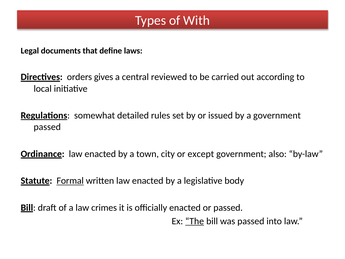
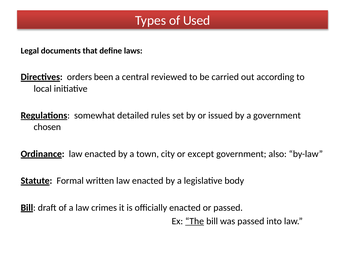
With: With -> Used
gives: gives -> been
passed at (47, 127): passed -> chosen
Formal underline: present -> none
